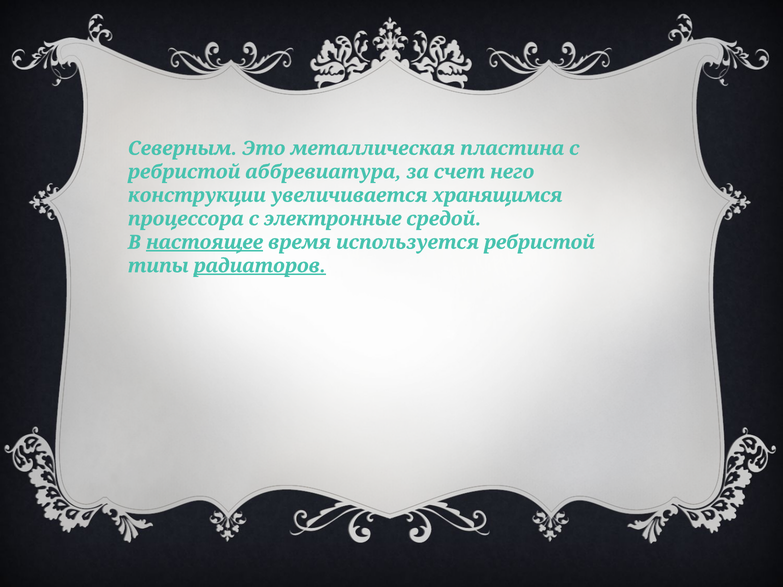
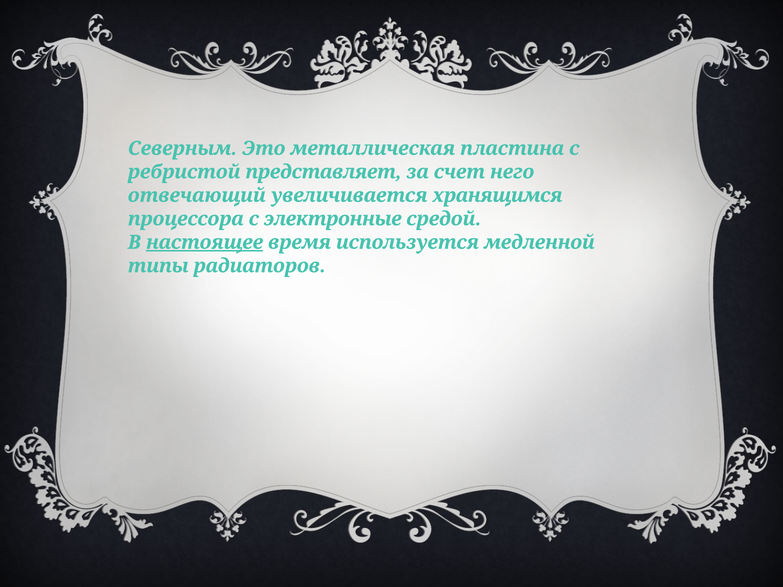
аббревиатура: аббревиатура -> представляет
конструкции: конструкции -> отвечающий
используется ребристой: ребристой -> медленной
радиаторов underline: present -> none
